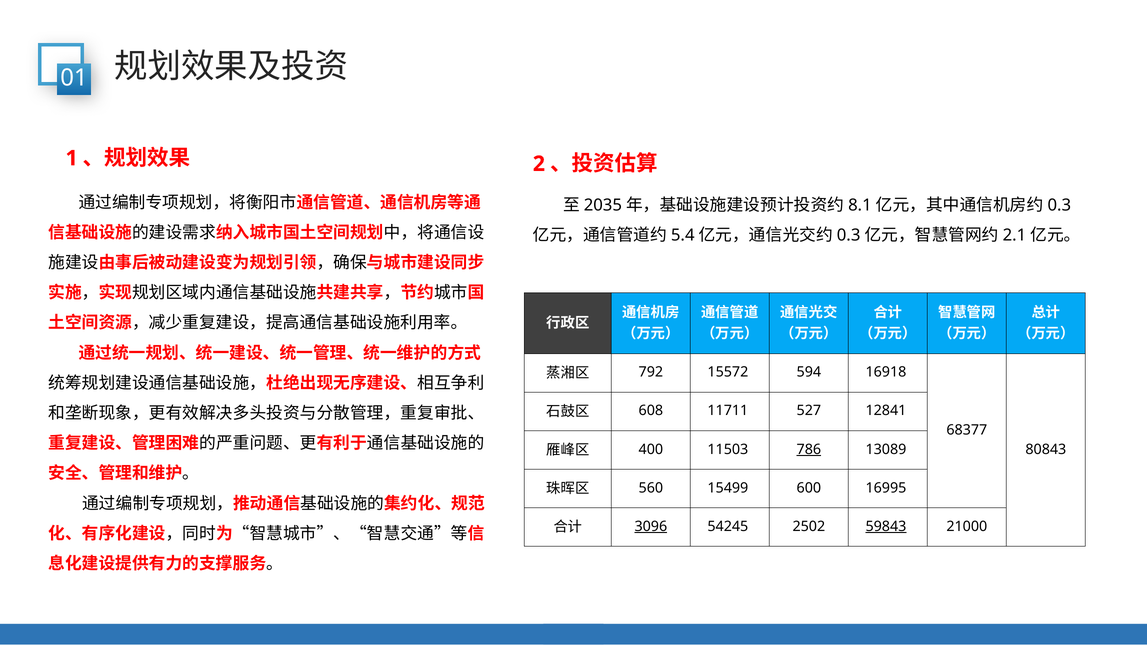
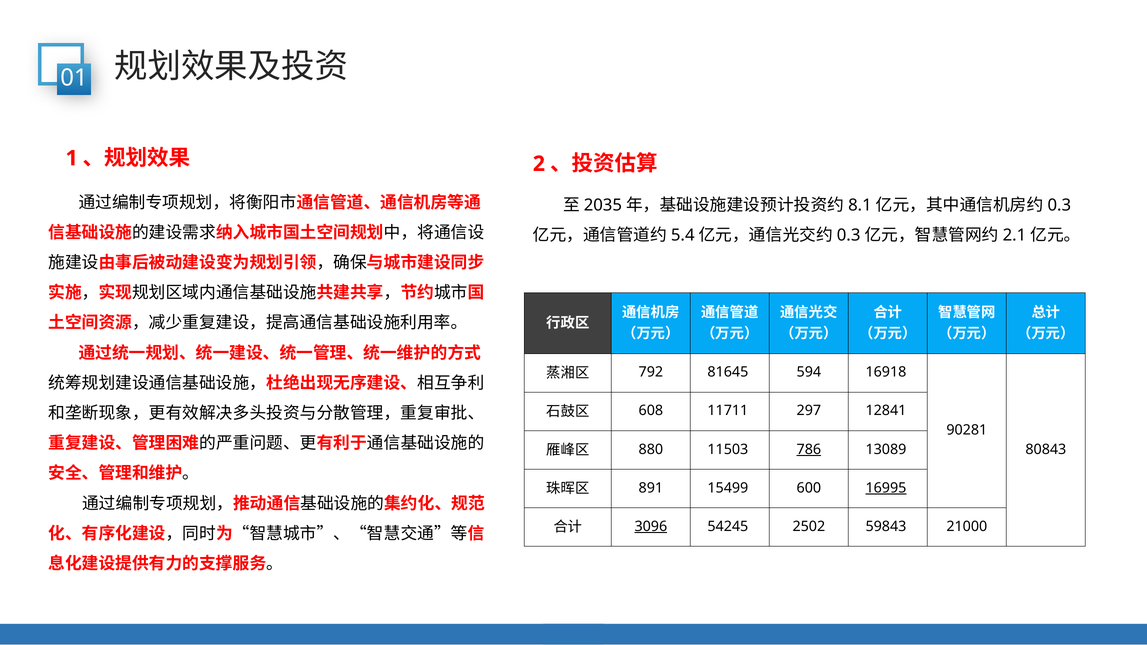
15572: 15572 -> 81645
527: 527 -> 297
68377: 68377 -> 90281
400: 400 -> 880
560: 560 -> 891
16995 underline: none -> present
59843 underline: present -> none
